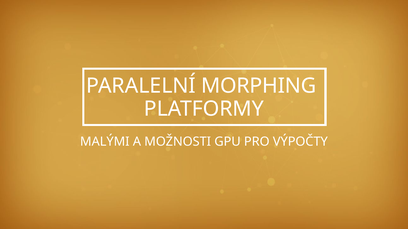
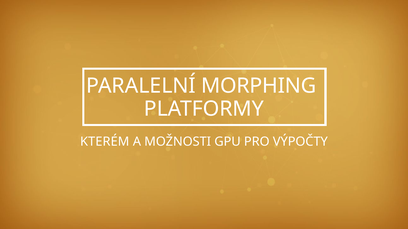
MALÝMI: MALÝMI -> KTERÉM
